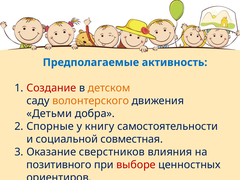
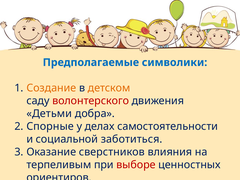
активность: активность -> символики
Создание colour: red -> orange
волонтерского colour: orange -> red
книгу: книгу -> делах
совместная: совместная -> заботиться
позитивного: позитивного -> терпеливым
